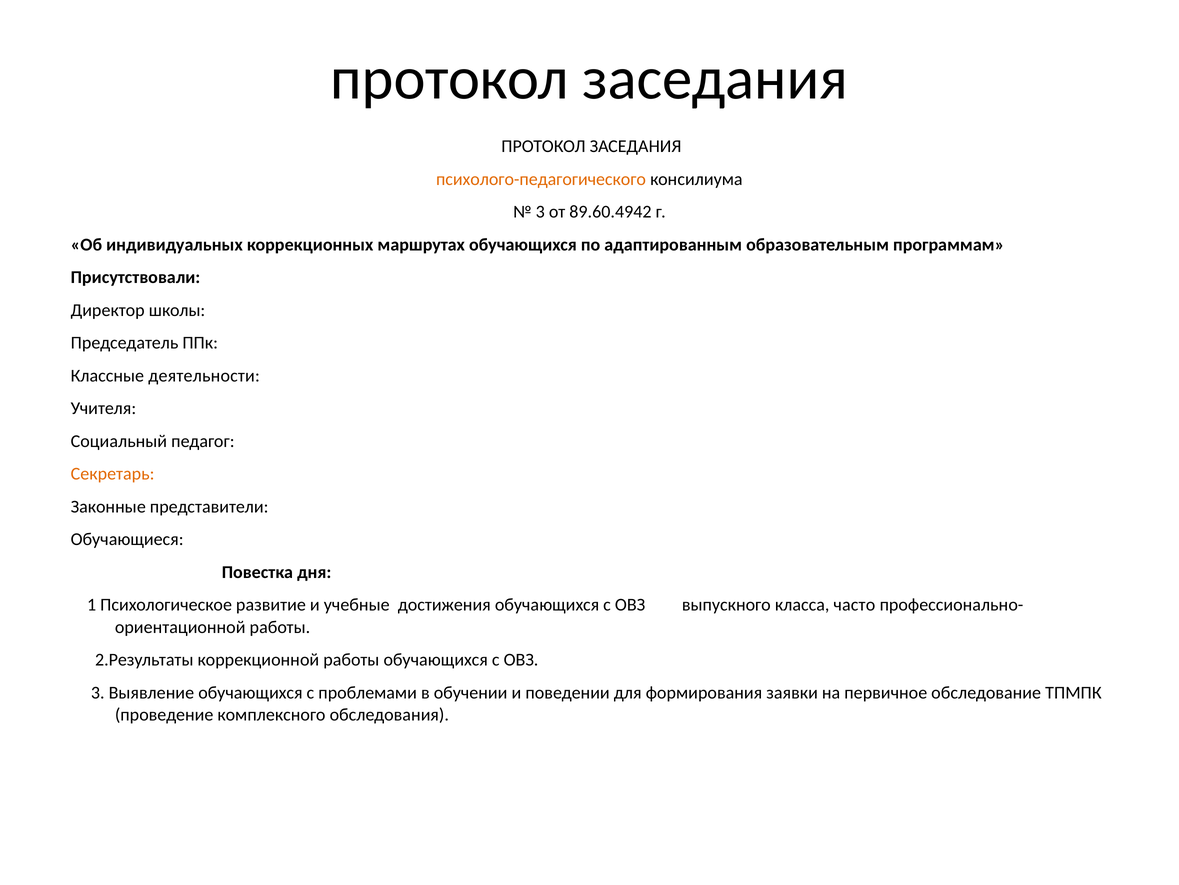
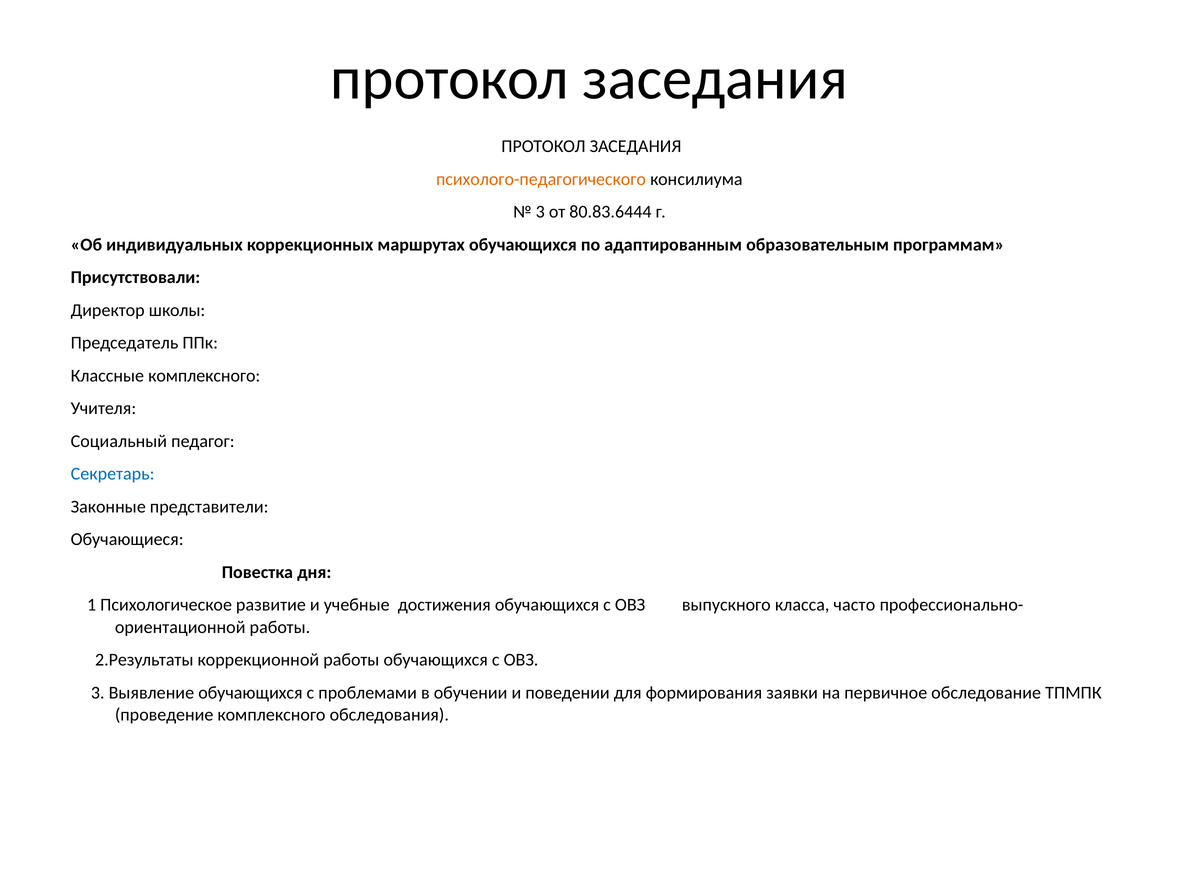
89.60.4942: 89.60.4942 -> 80.83.6444
Классные деятельности: деятельности -> комплексного
Секретарь colour: orange -> blue
